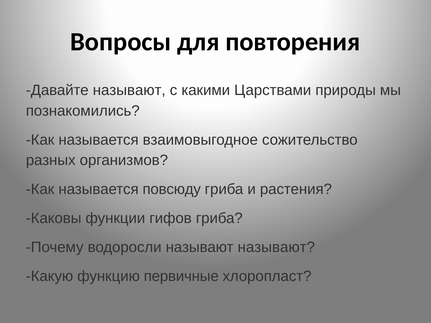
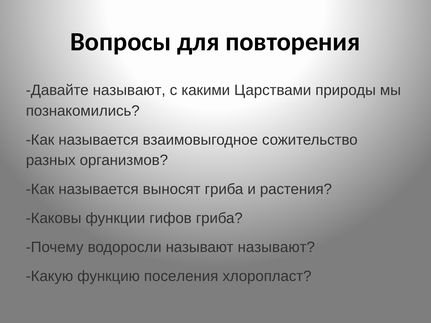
повсюду: повсюду -> выносят
первичные: первичные -> поселения
